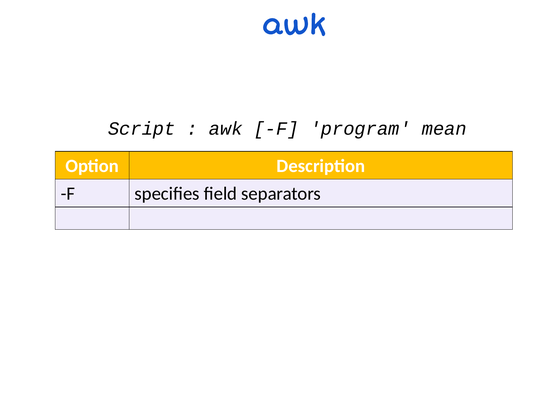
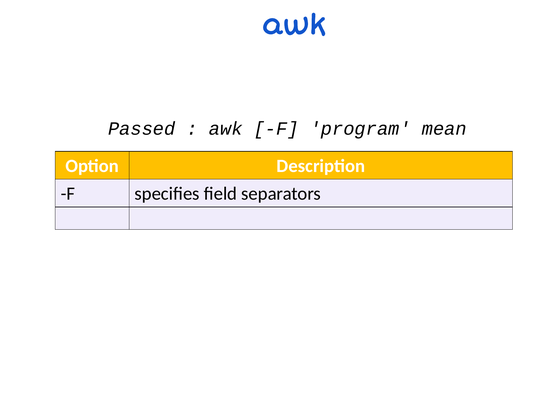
Script: Script -> Passed
